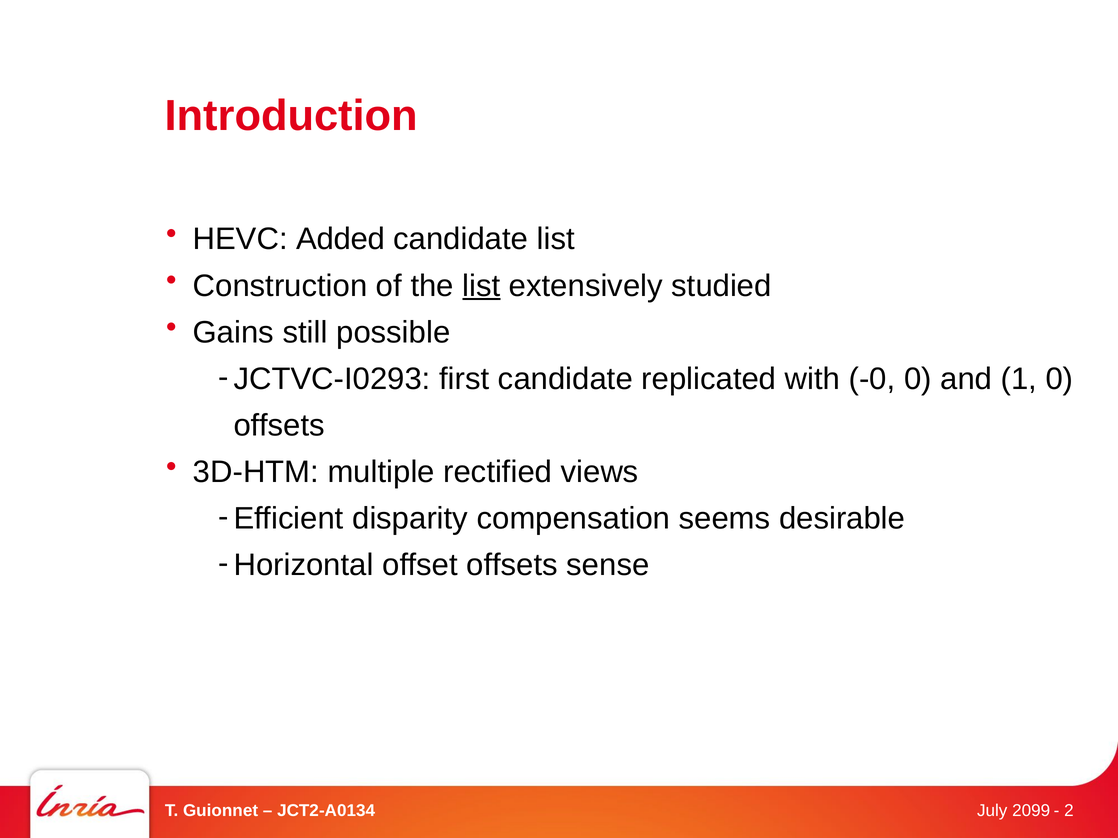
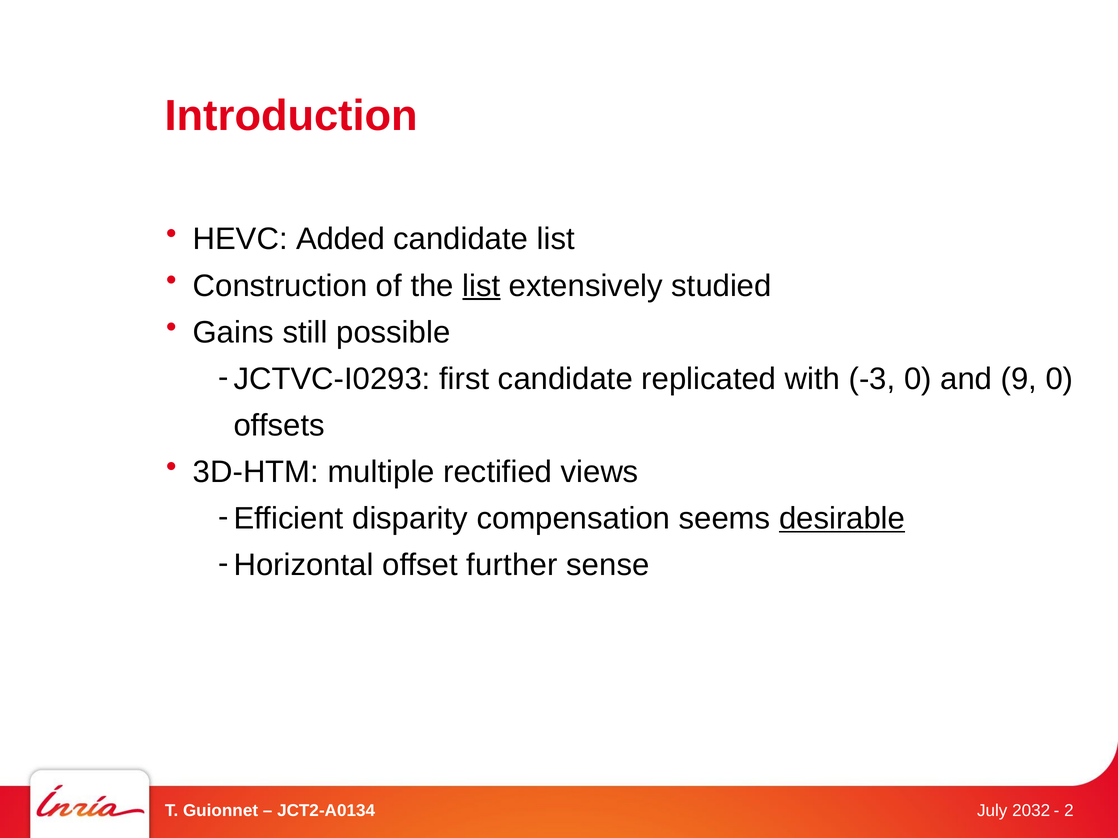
-0: -0 -> -3
1: 1 -> 9
desirable underline: none -> present
offset offsets: offsets -> further
2099: 2099 -> 2032
